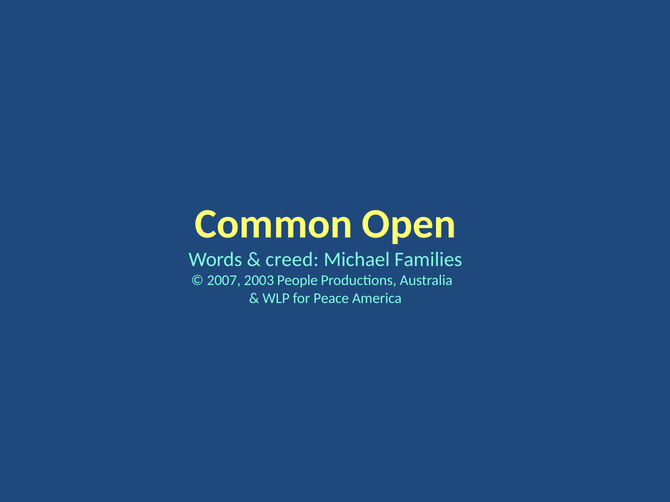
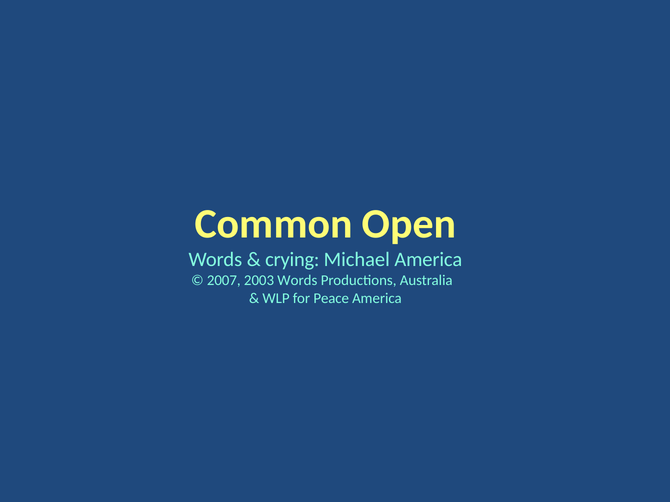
creed: creed -> crying
Michael Families: Families -> America
2003 People: People -> Words
